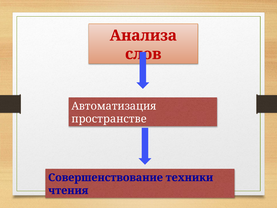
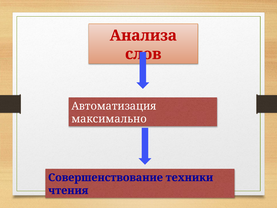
пространстве: пространстве -> максимально
